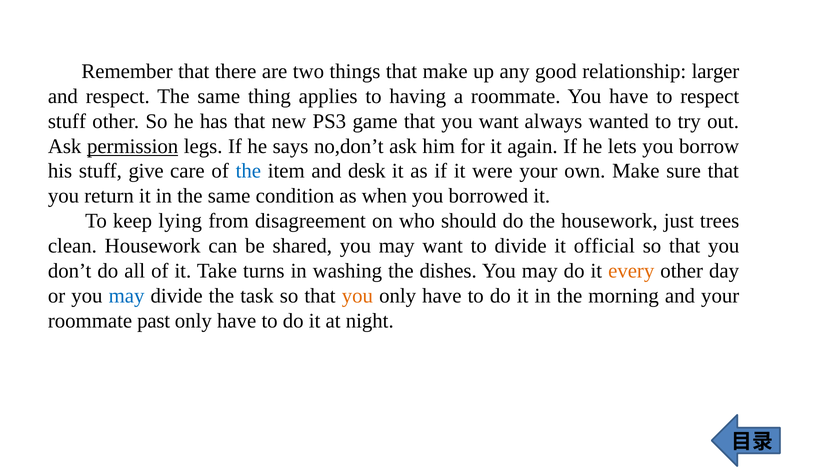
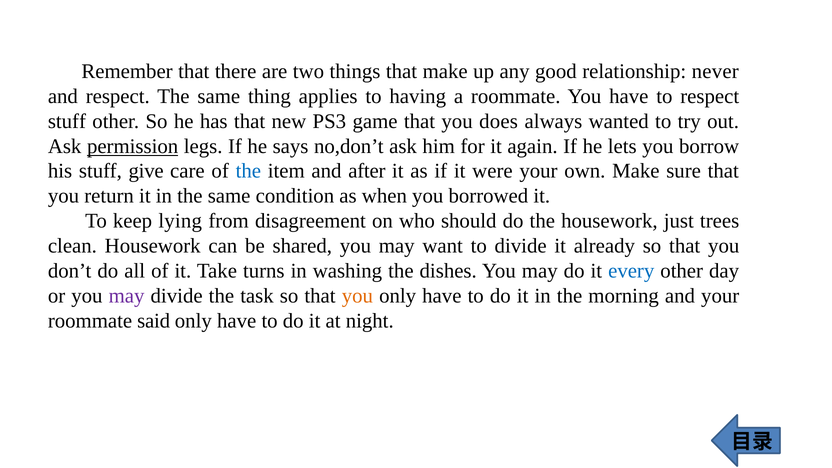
larger: larger -> never
you want: want -> does
desk: desk -> after
official: official -> already
every colour: orange -> blue
may at (127, 296) colour: blue -> purple
past: past -> said
